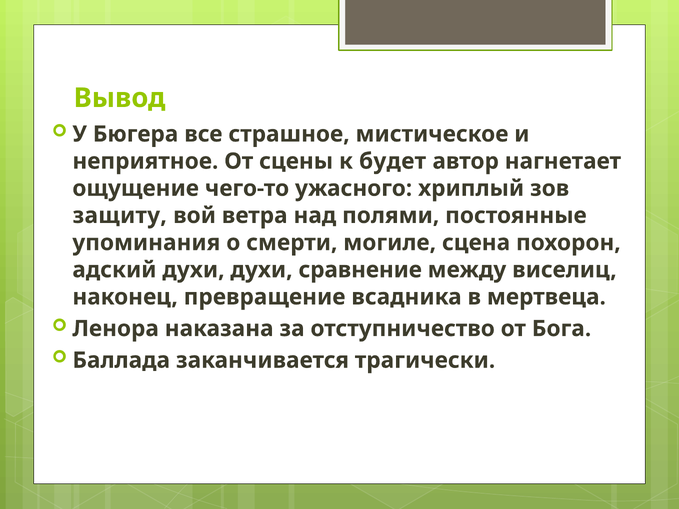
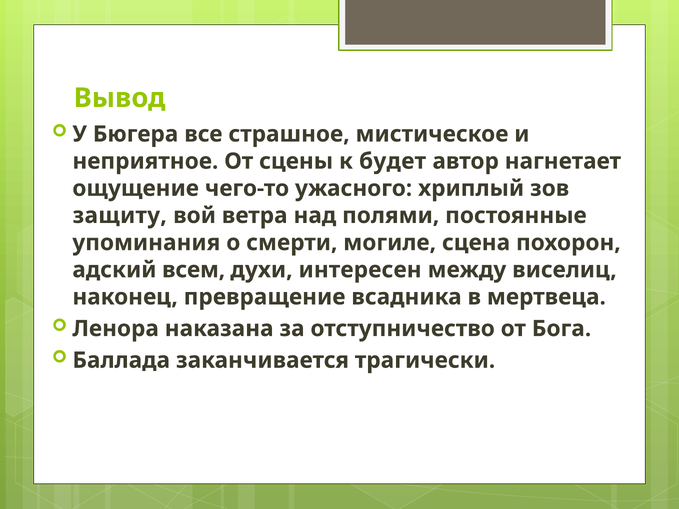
адский духи: духи -> всем
сравнение: сравнение -> интересен
